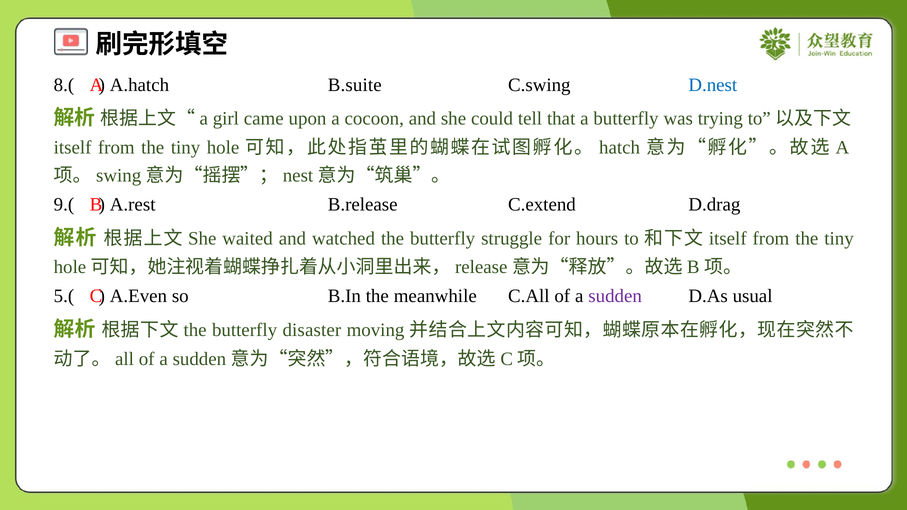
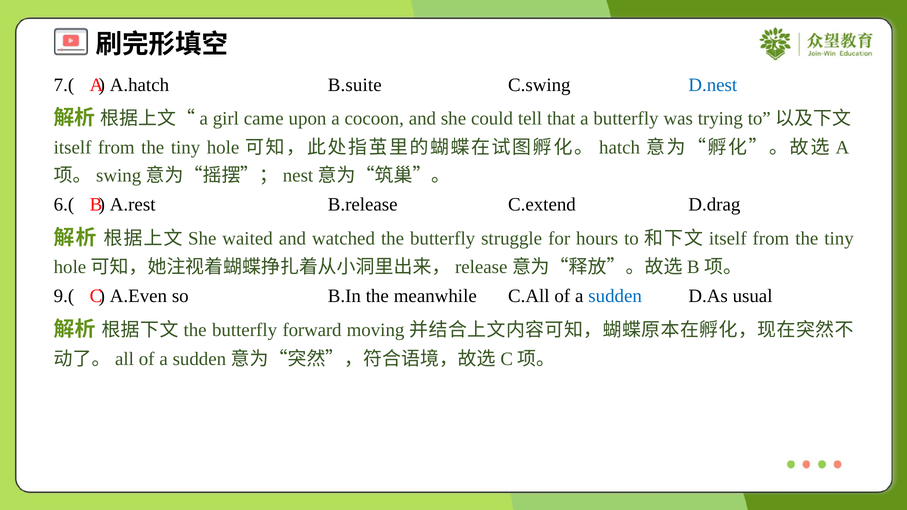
8.(: 8.( -> 7.(
9.(: 9.( -> 6.(
5.(: 5.( -> 9.(
sudden colour: purple -> blue
disaster: disaster -> forward
